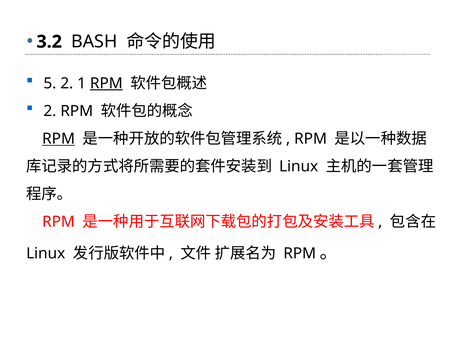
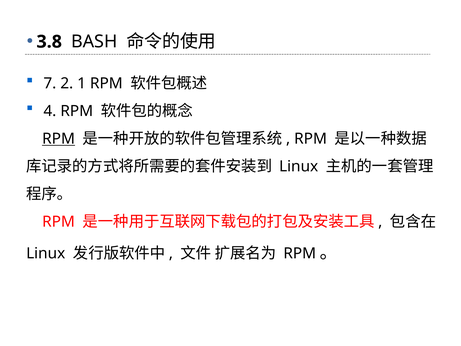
3.2: 3.2 -> 3.8
5: 5 -> 7
RPM at (106, 83) underline: present -> none
2 at (50, 111): 2 -> 4
